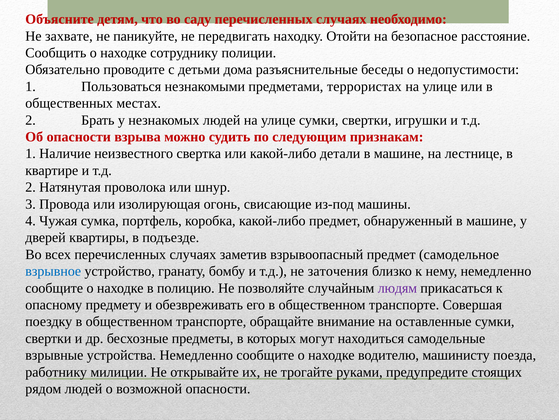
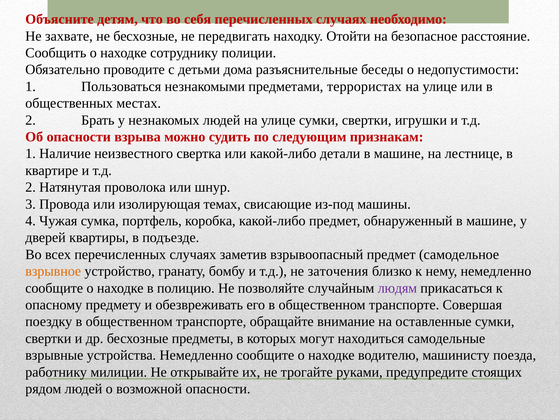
саду: саду -> себя
не паникуйте: паникуйте -> бесхозные
огонь: огонь -> темах
взрывное colour: blue -> orange
